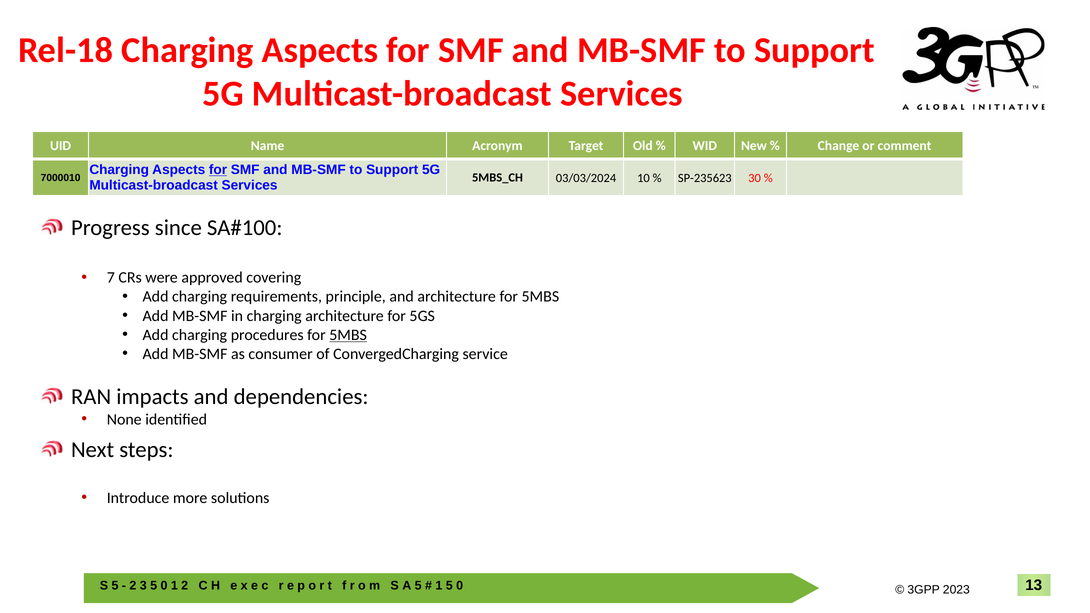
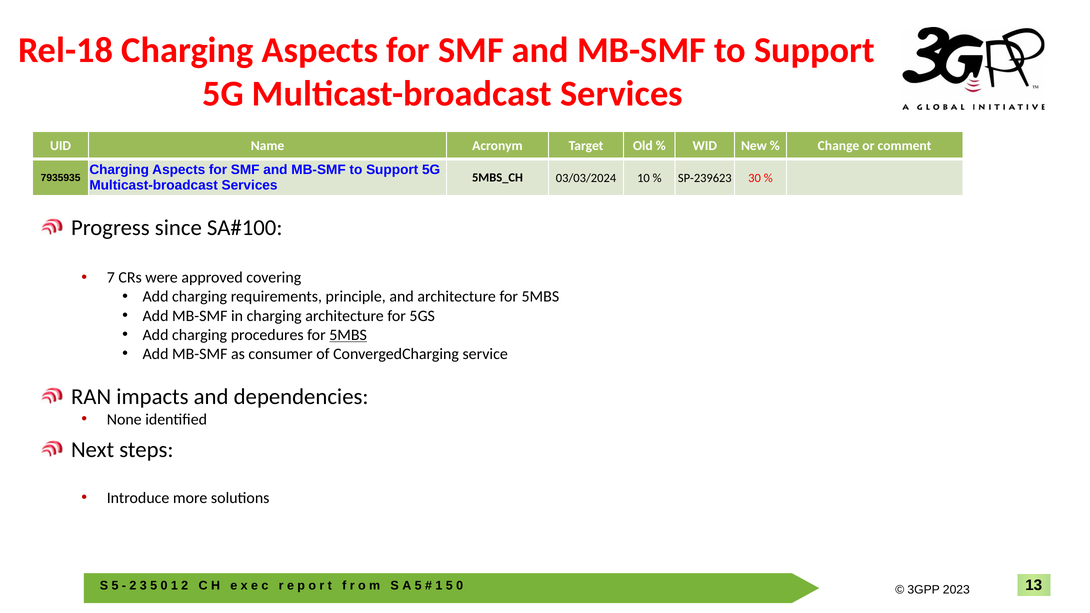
for at (218, 170) underline: present -> none
SP-235623: SP-235623 -> SP-239623
7000010: 7000010 -> 7935935
